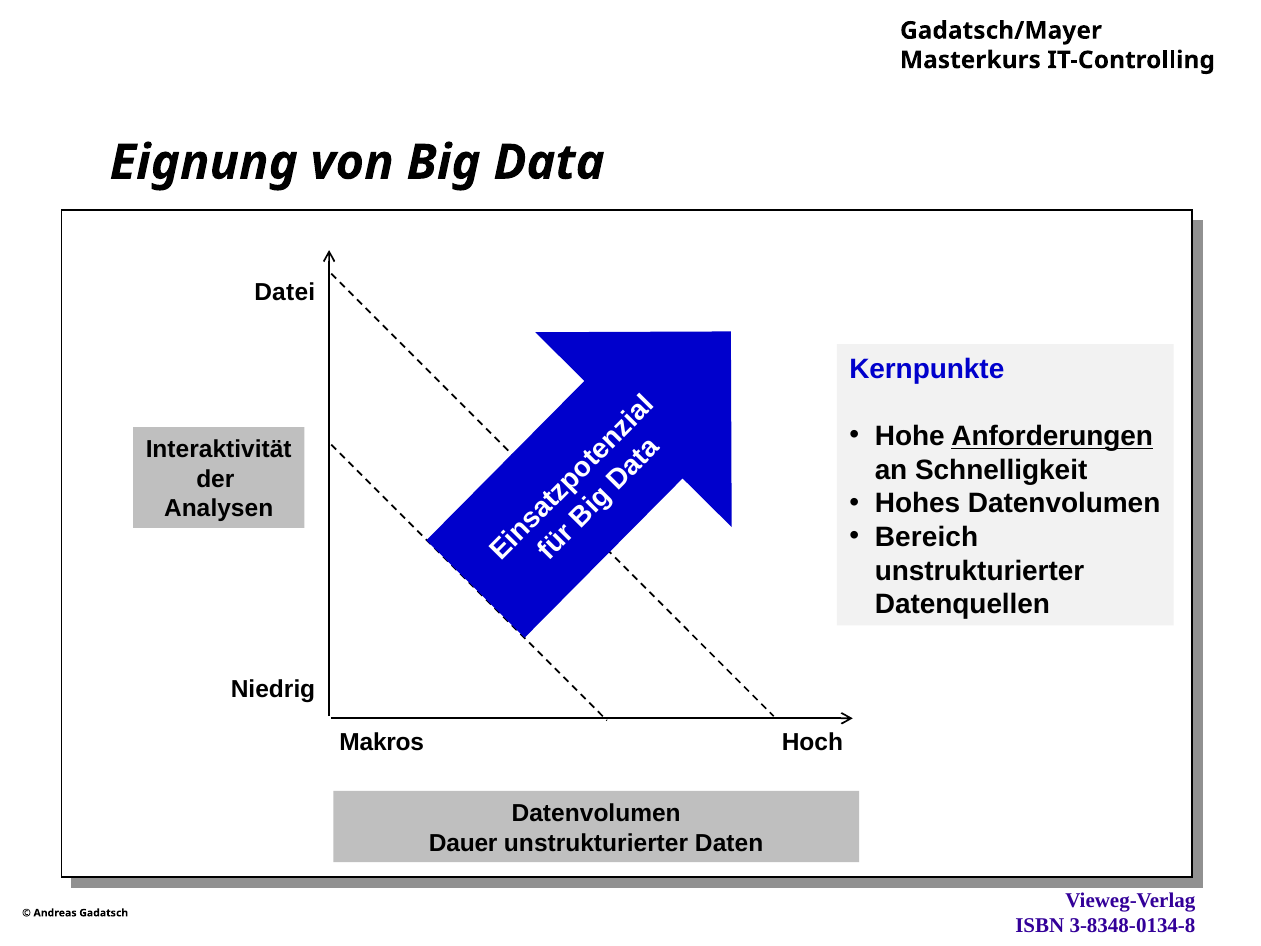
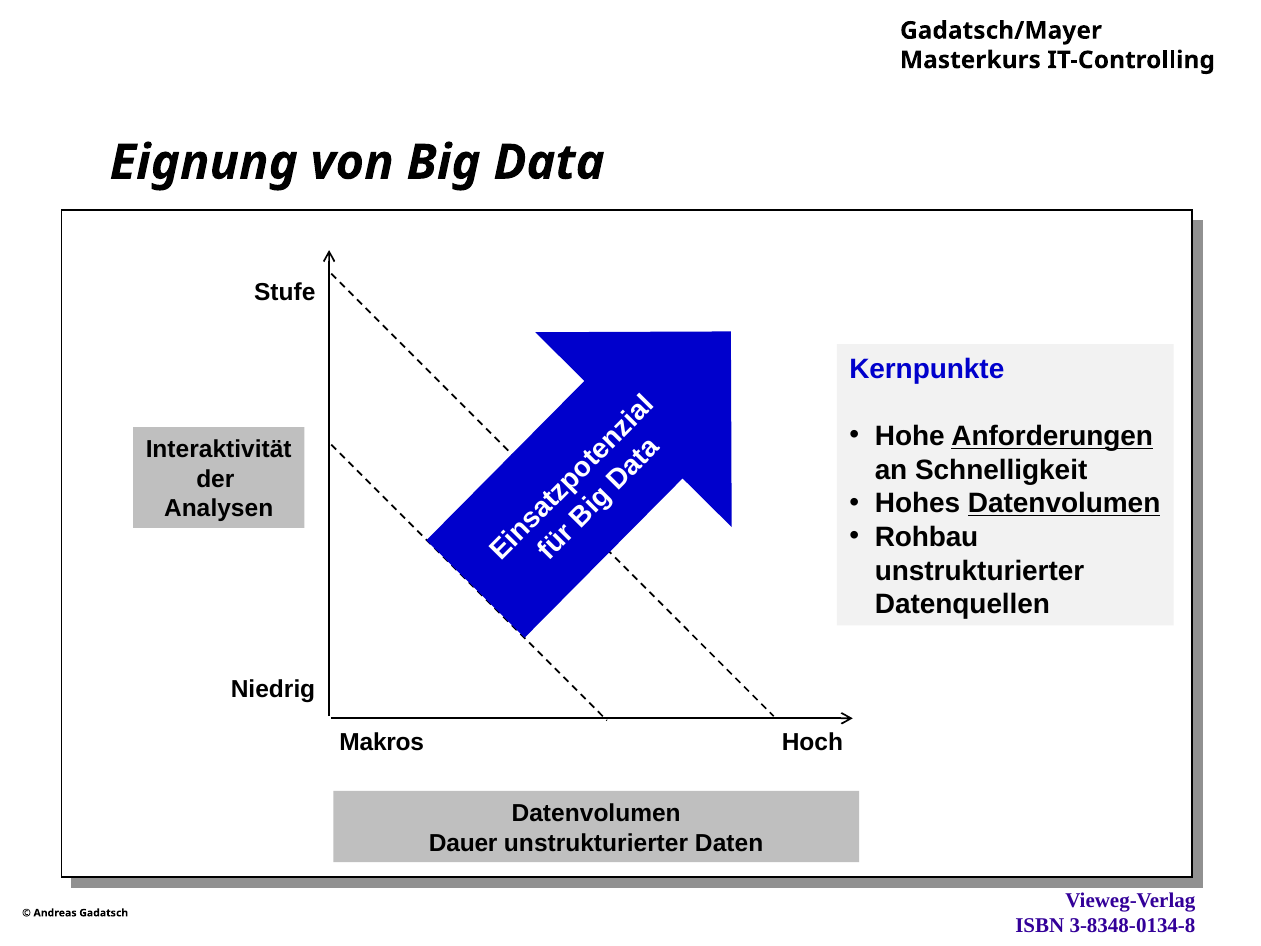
Datei: Datei -> Stufe
Datenvolumen at (1064, 503) underline: none -> present
Bereich: Bereich -> Rohbau
